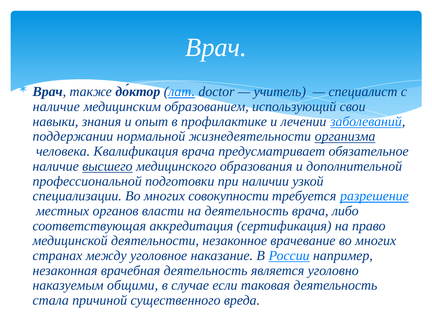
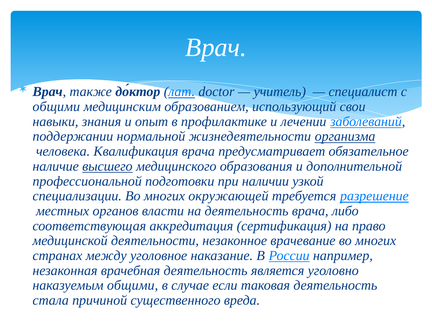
наличие at (56, 107): наличие -> общими
совокупности: совокупности -> окружающей
